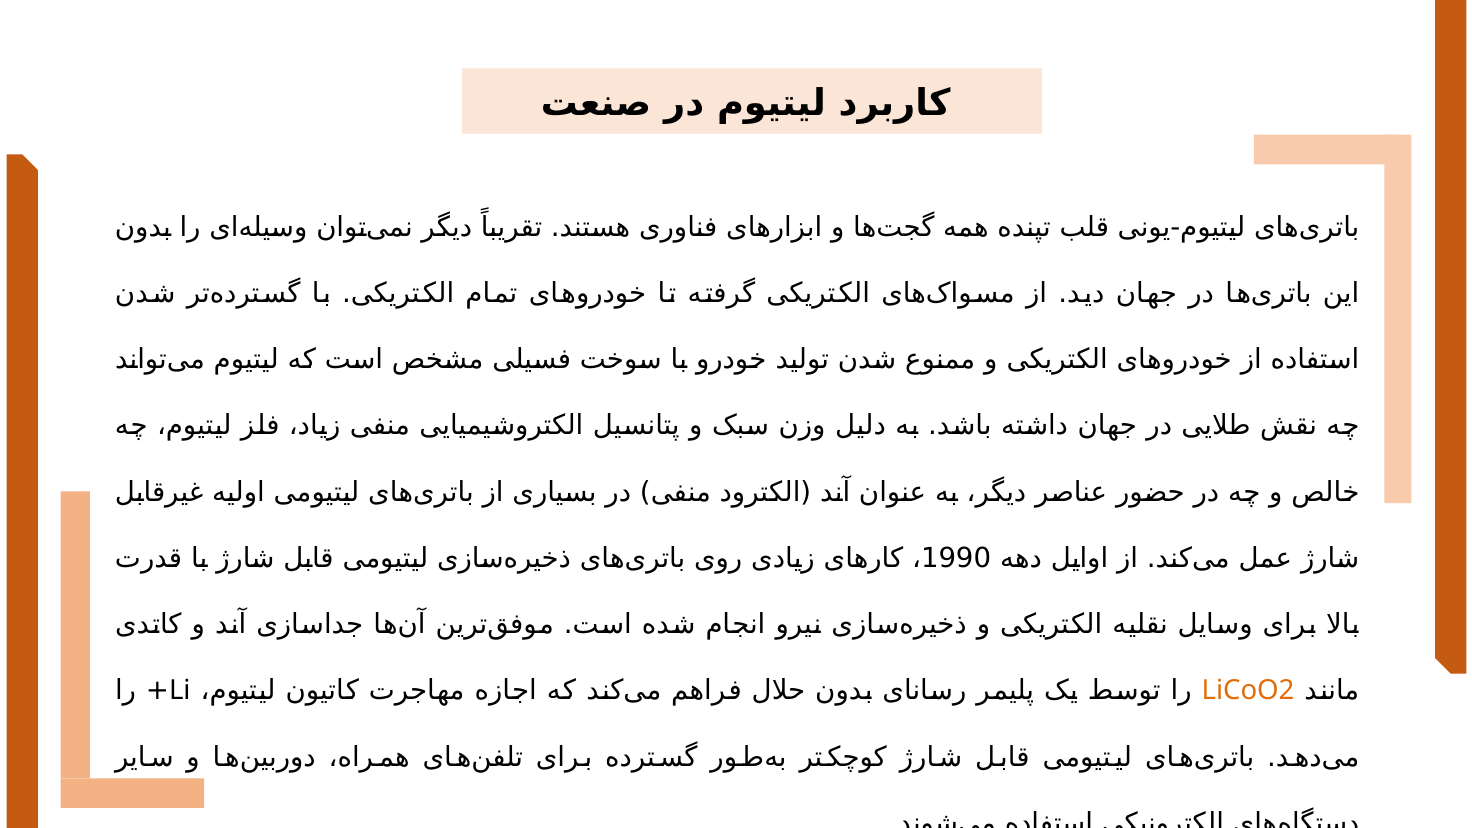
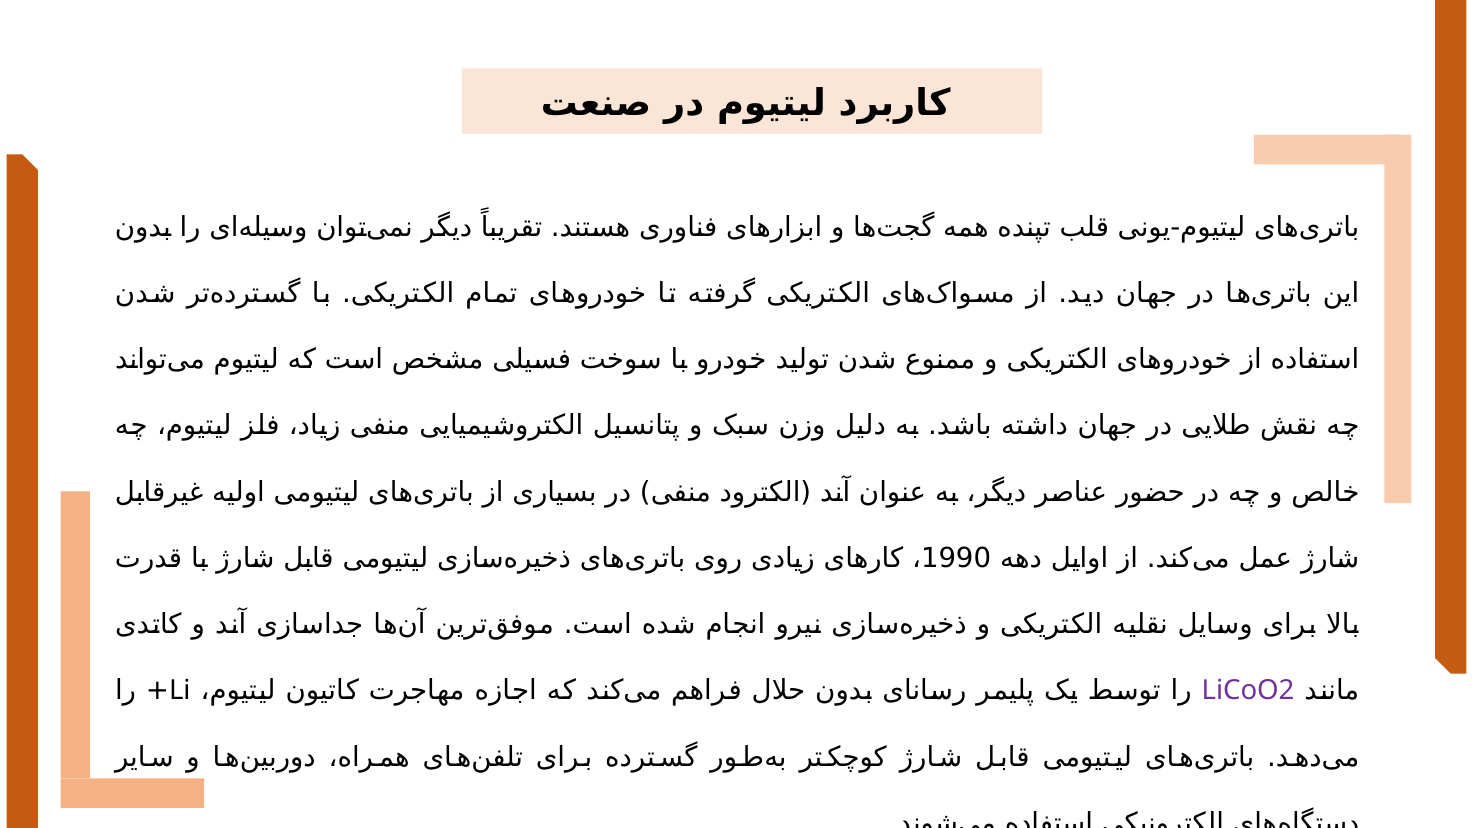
LiCoO2 colour: orange -> purple
